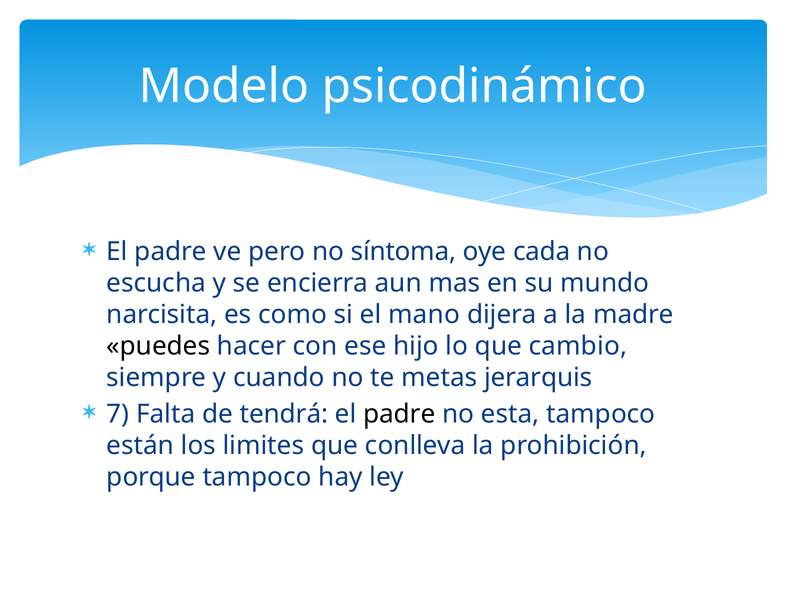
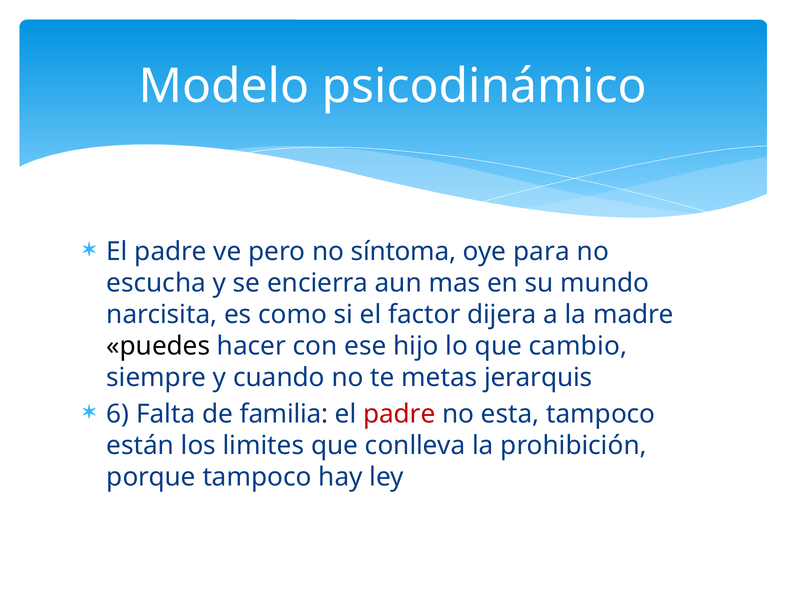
cada: cada -> para
mano: mano -> factor
7: 7 -> 6
tendrá: tendrá -> familia
padre at (399, 414) colour: black -> red
